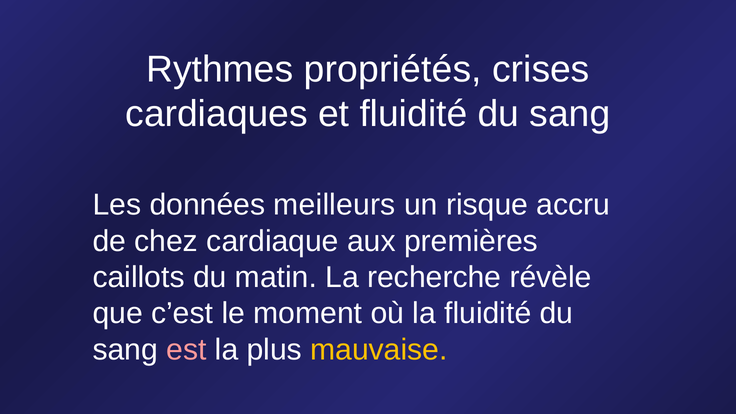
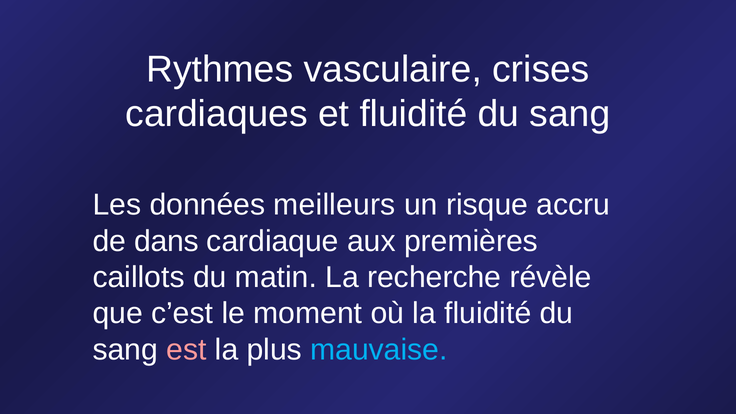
propriétés: propriétés -> vasculaire
chez: chez -> dans
mauvaise colour: yellow -> light blue
